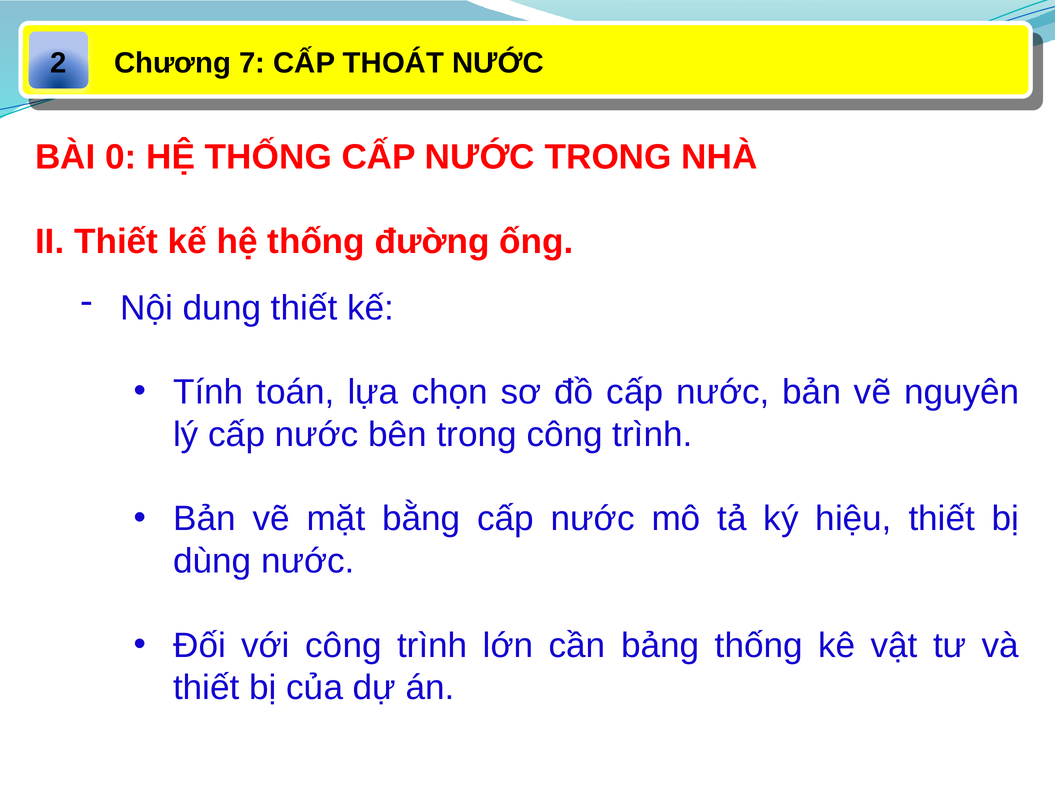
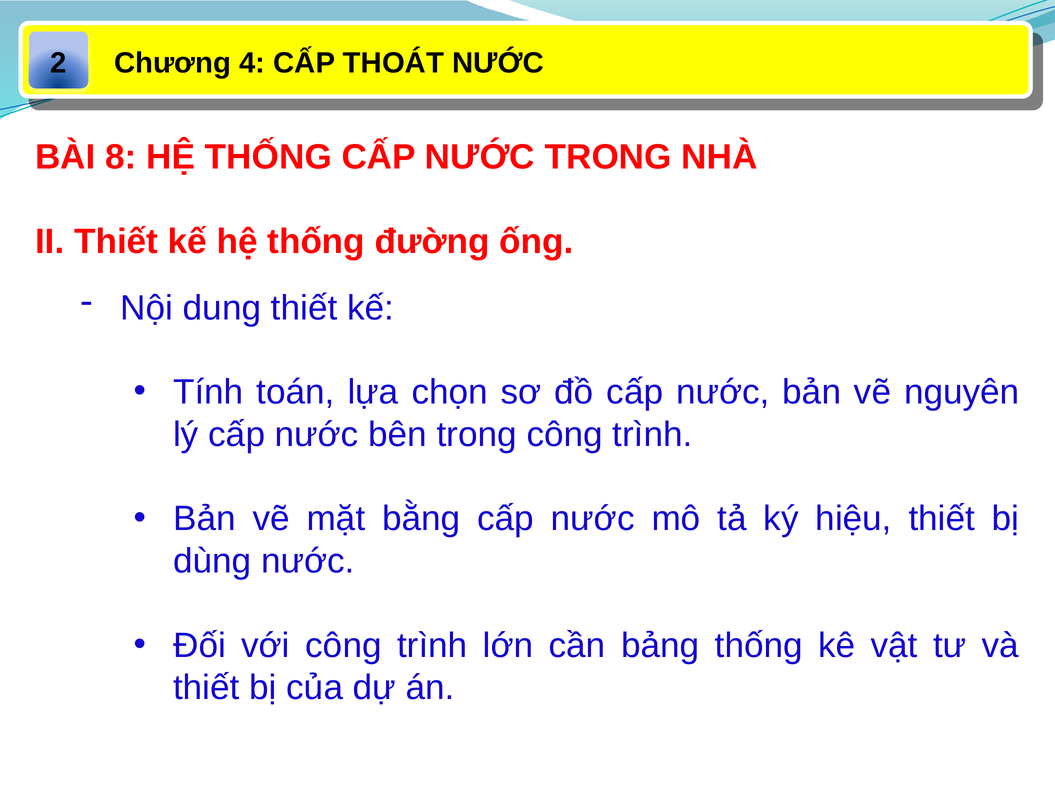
7: 7 -> 4
0: 0 -> 8
